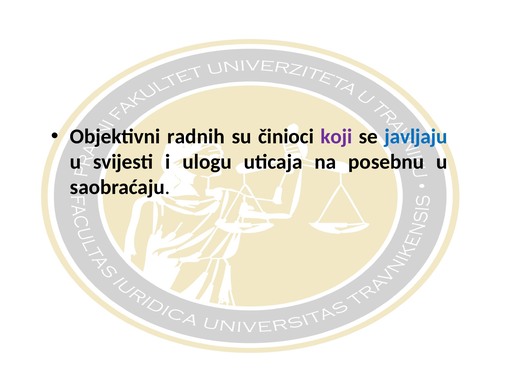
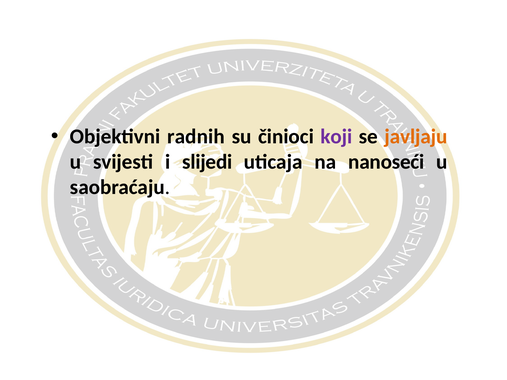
javljaju colour: blue -> orange
ulogu: ulogu -> slijedi
posebnu: posebnu -> nanoseći
